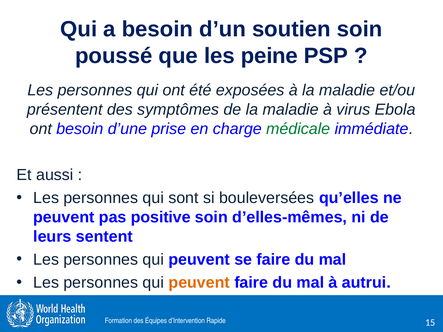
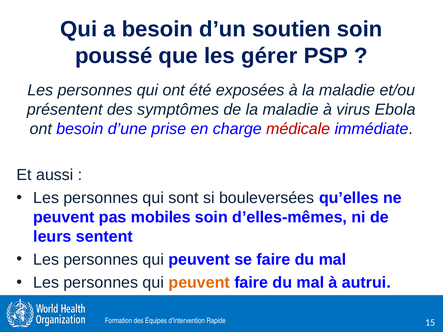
peine: peine -> gérer
médicale colour: green -> red
positive: positive -> mobiles
